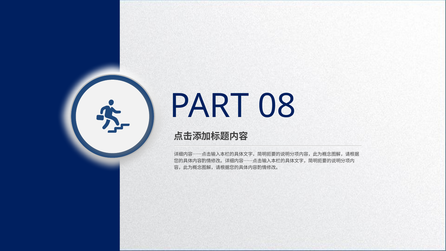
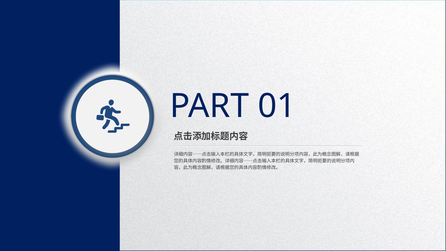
08: 08 -> 01
